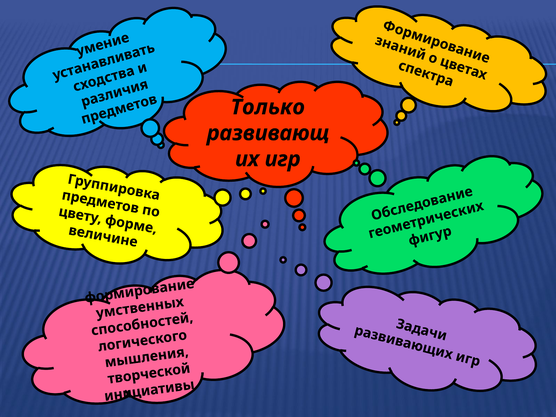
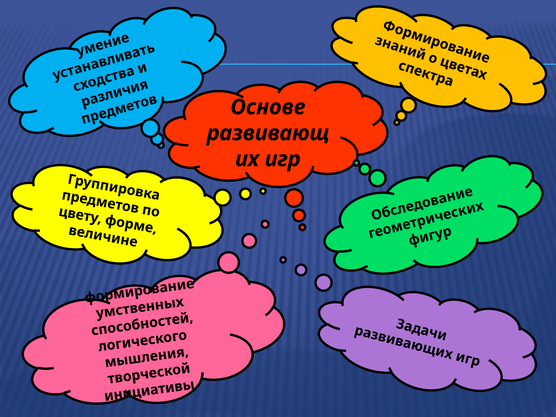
Только: Только -> Основе
